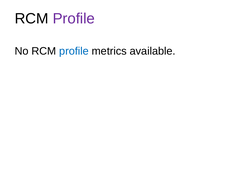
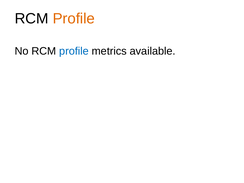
Profile at (74, 19) colour: purple -> orange
